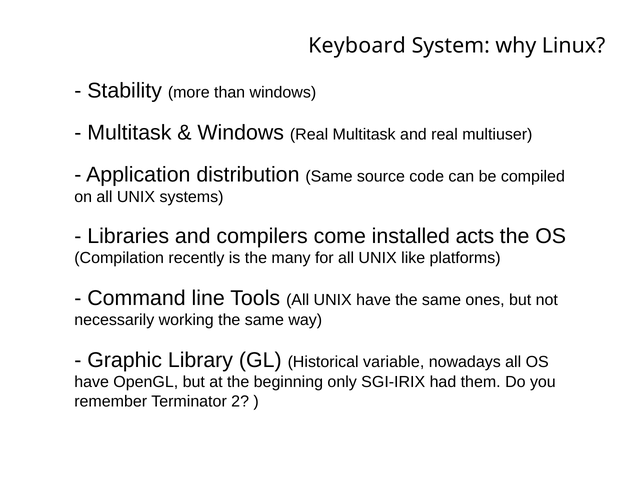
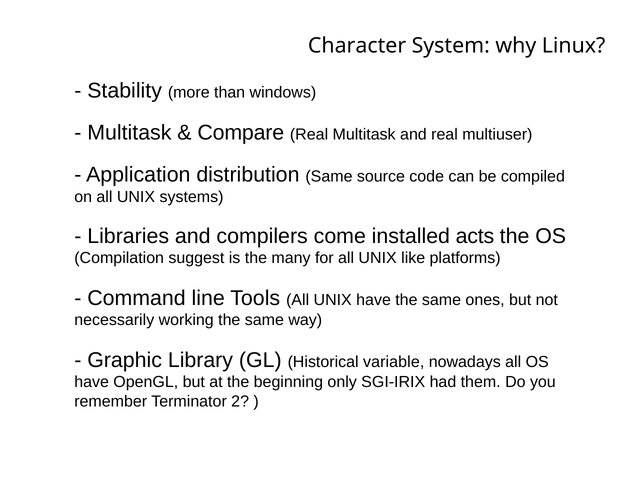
Keyboard: Keyboard -> Character
Windows at (241, 133): Windows -> Compare
recently: recently -> suggest
